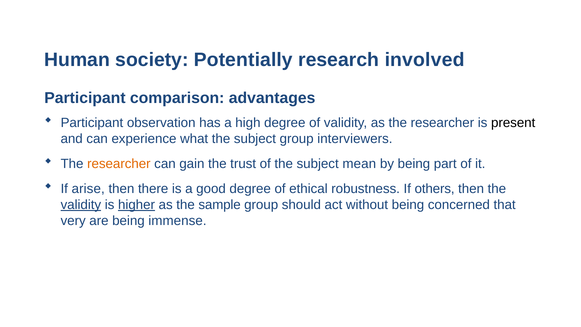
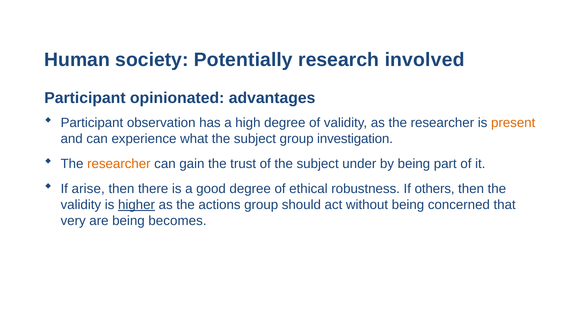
comparison: comparison -> opinionated
present colour: black -> orange
interviewers: interviewers -> investigation
mean: mean -> under
validity at (81, 205) underline: present -> none
sample: sample -> actions
immense: immense -> becomes
